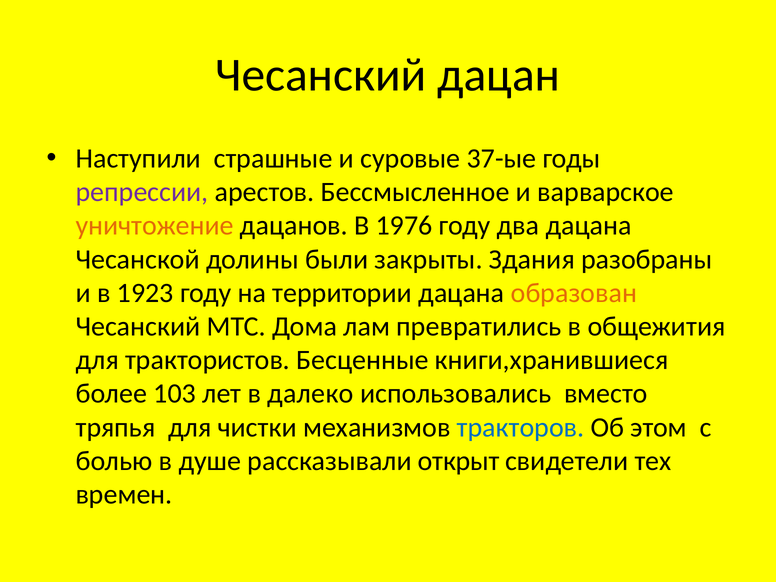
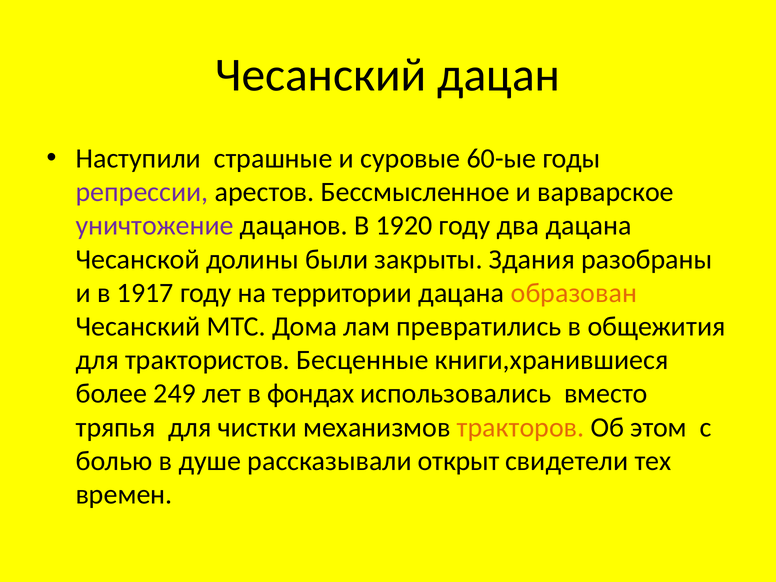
37-ые: 37-ые -> 60-ые
уничтожение colour: orange -> purple
1976: 1976 -> 1920
1923: 1923 -> 1917
103: 103 -> 249
далеко: далеко -> фондах
тракторов colour: blue -> orange
